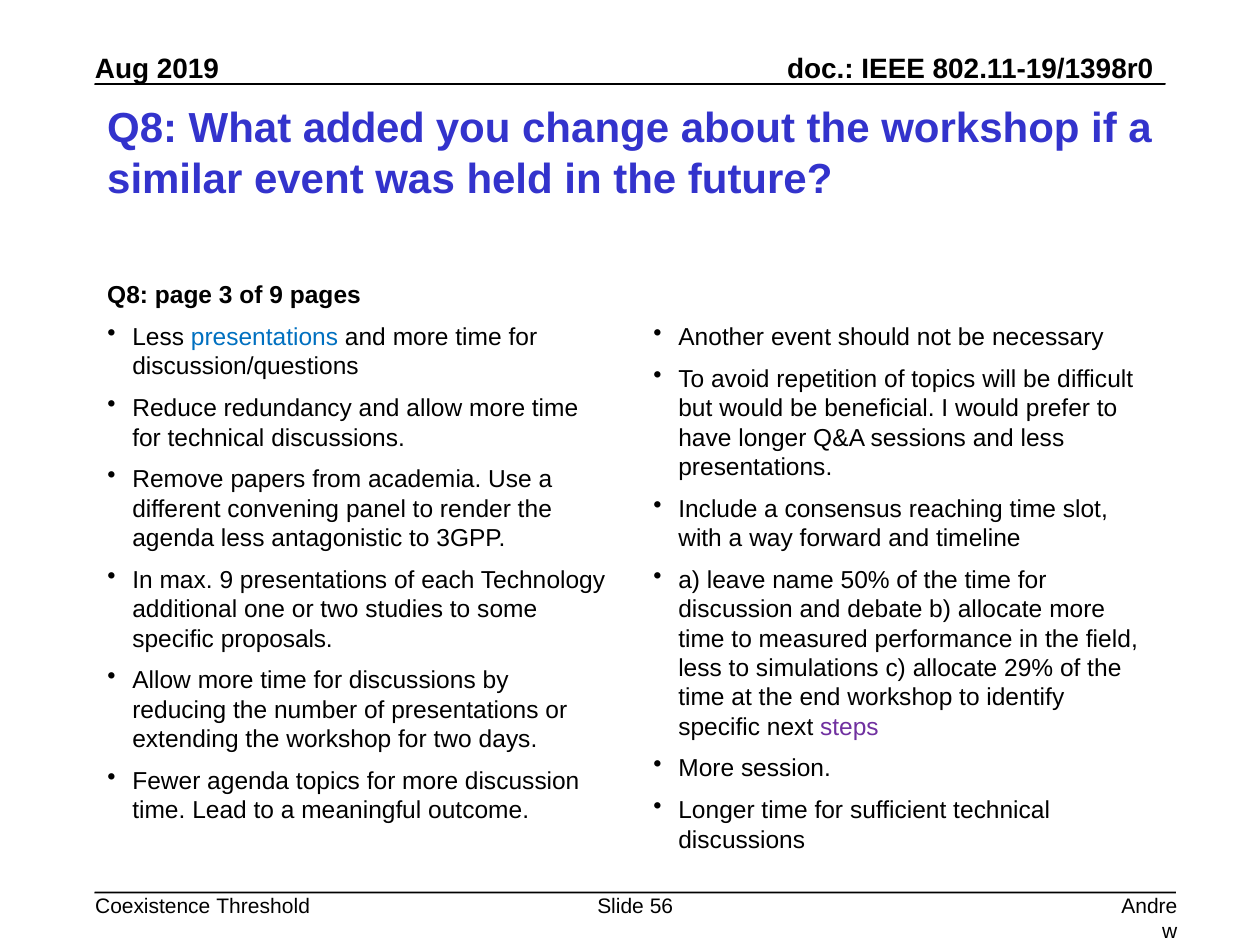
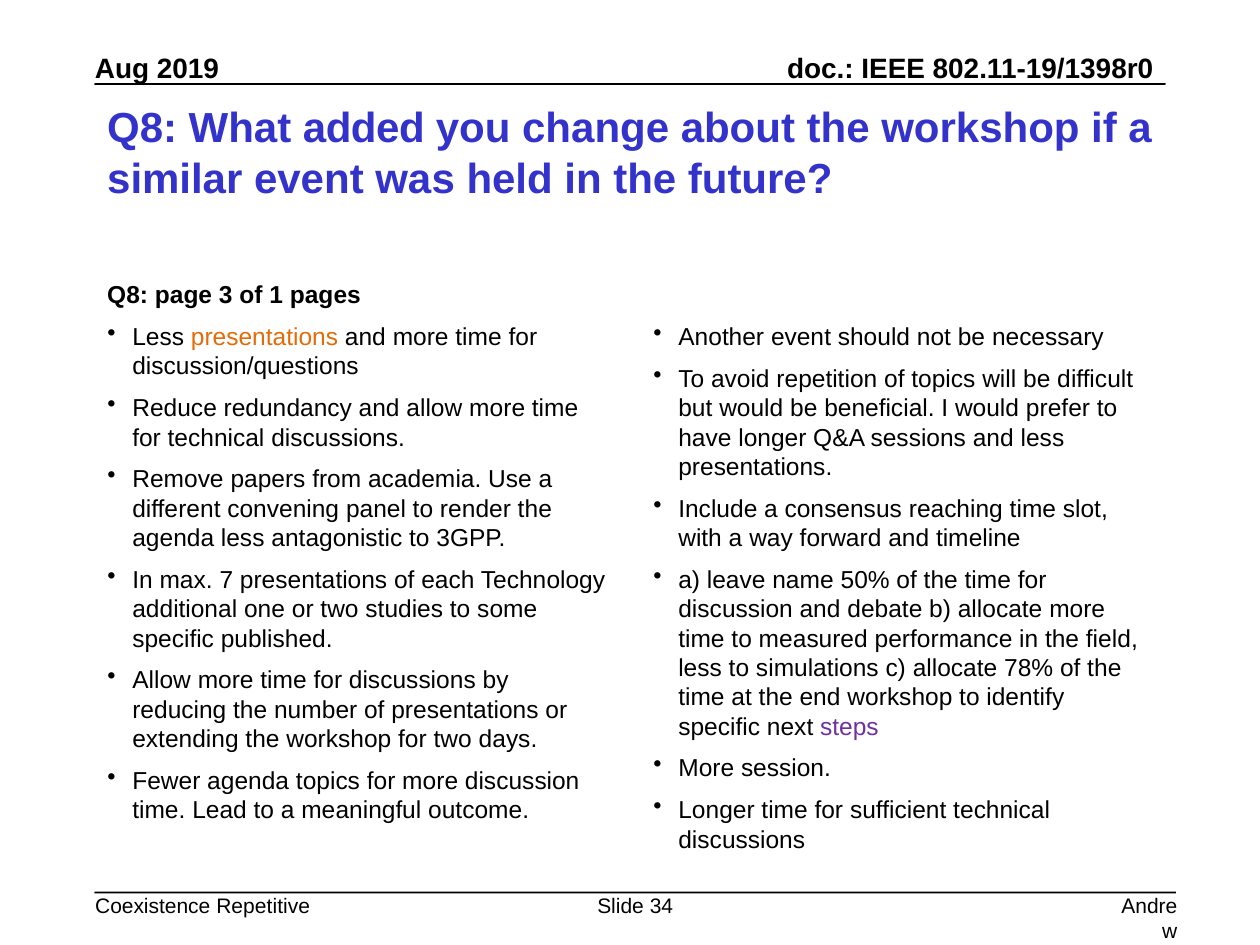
of 9: 9 -> 1
presentations at (264, 337) colour: blue -> orange
max 9: 9 -> 7
proposals: proposals -> published
29%: 29% -> 78%
Threshold: Threshold -> Repetitive
56: 56 -> 34
